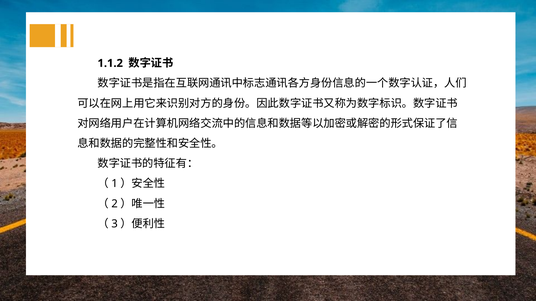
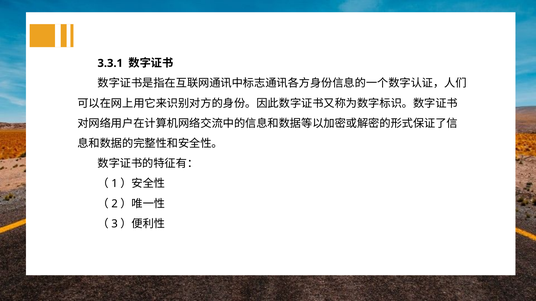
1.1.2: 1.1.2 -> 3.3.1
